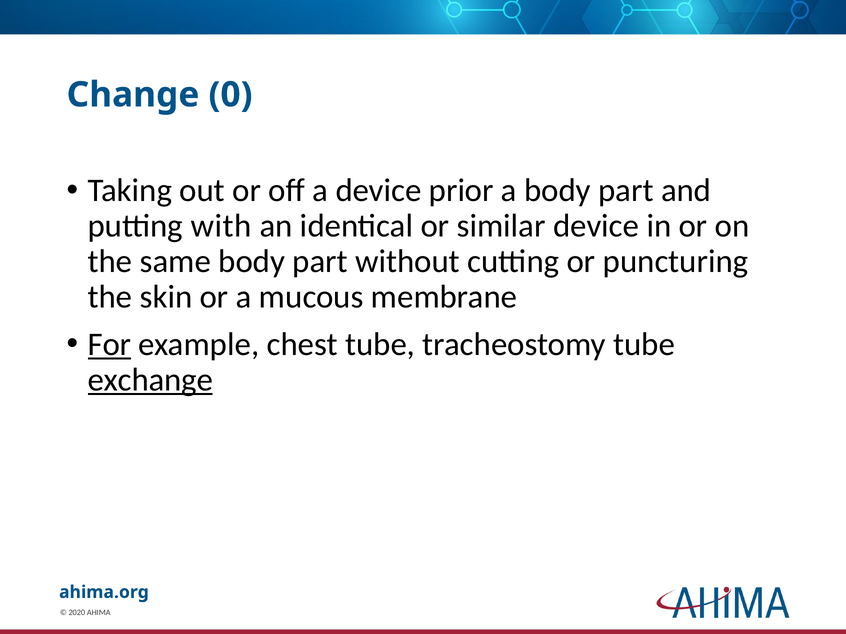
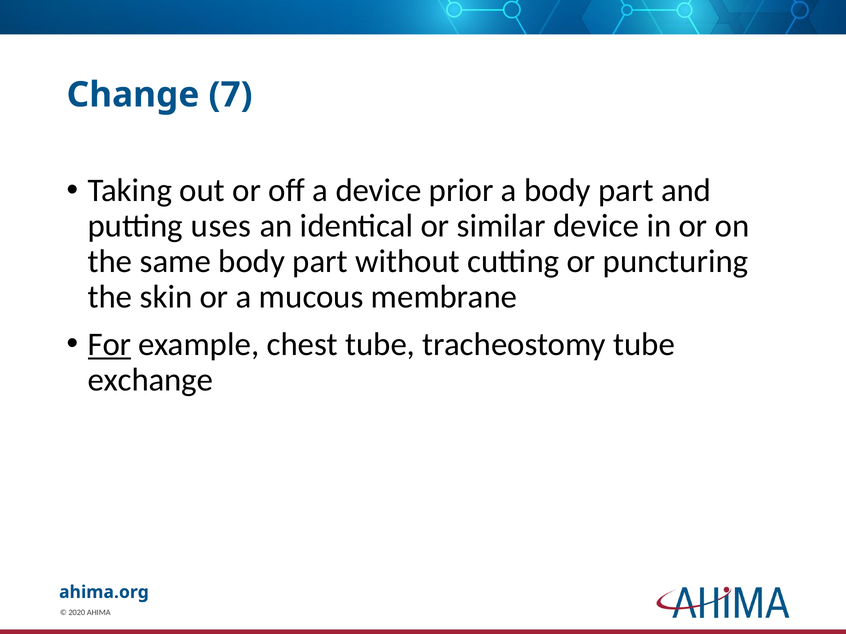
0: 0 -> 7
with: with -> uses
exchange underline: present -> none
